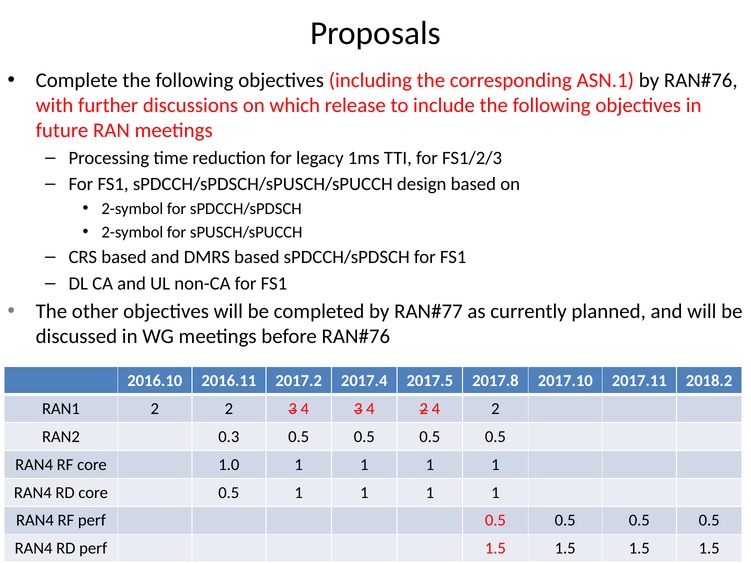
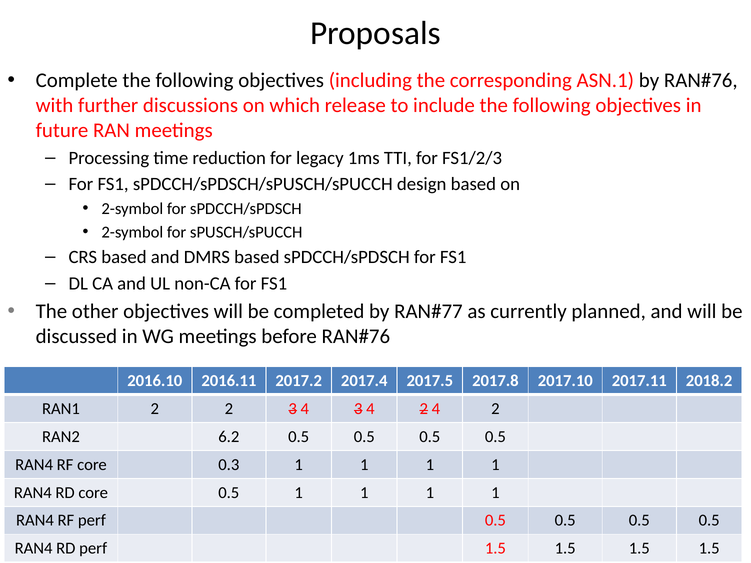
0.3: 0.3 -> 6.2
1.0: 1.0 -> 0.3
